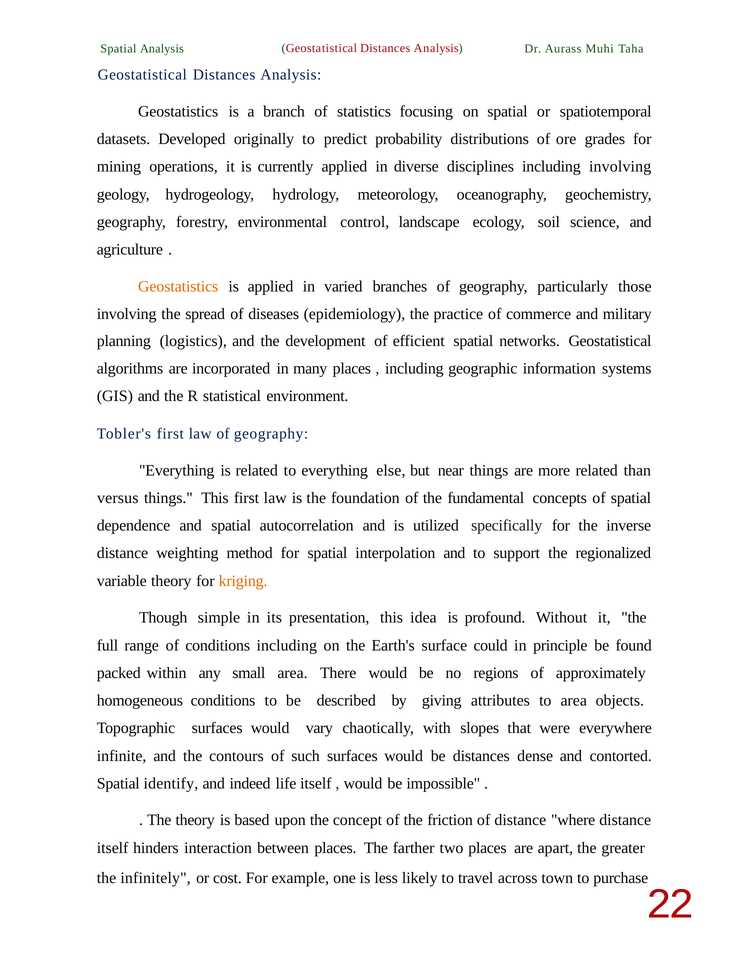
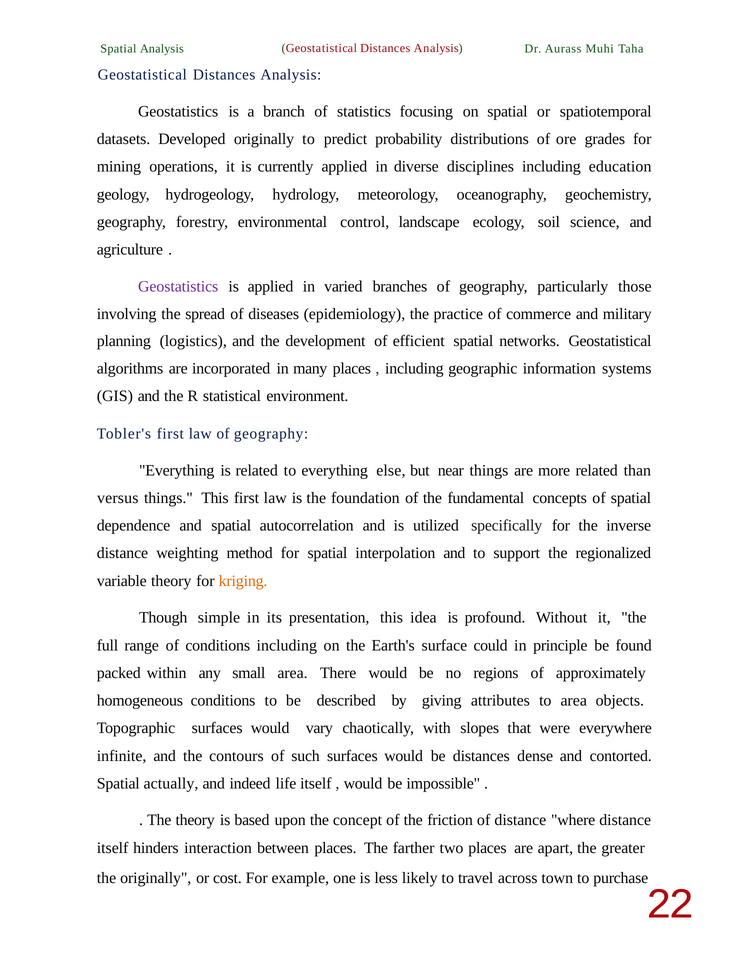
including involving: involving -> education
Geostatistics at (178, 287) colour: orange -> purple
identify: identify -> actually
the infinitely: infinitely -> originally
